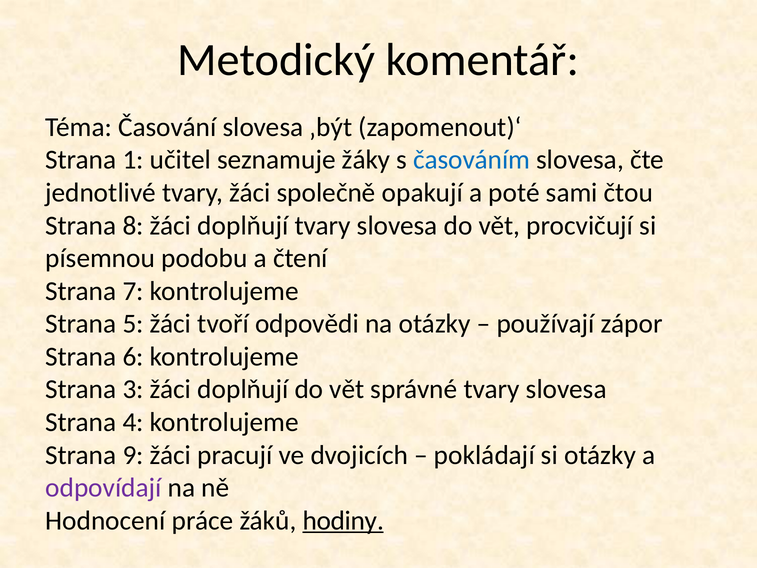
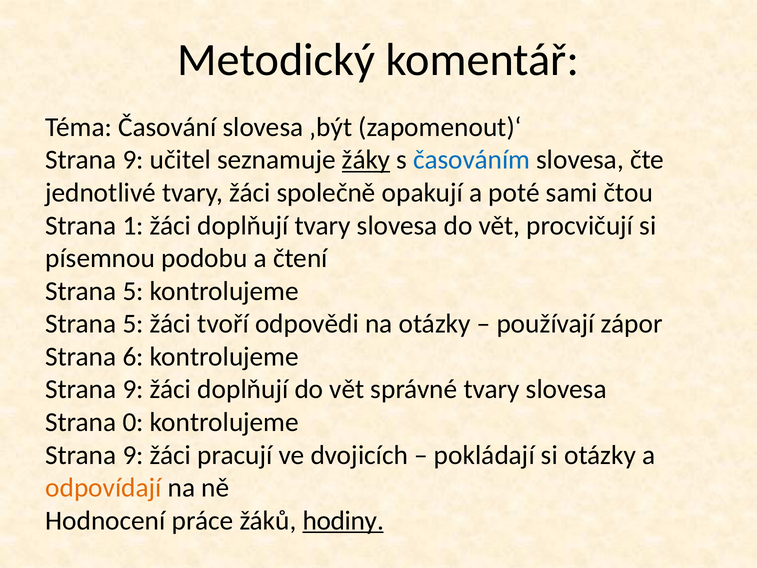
1 at (133, 160): 1 -> 9
žáky underline: none -> present
8: 8 -> 1
7 at (133, 291): 7 -> 5
3 at (133, 389): 3 -> 9
4: 4 -> 0
odpovídají colour: purple -> orange
